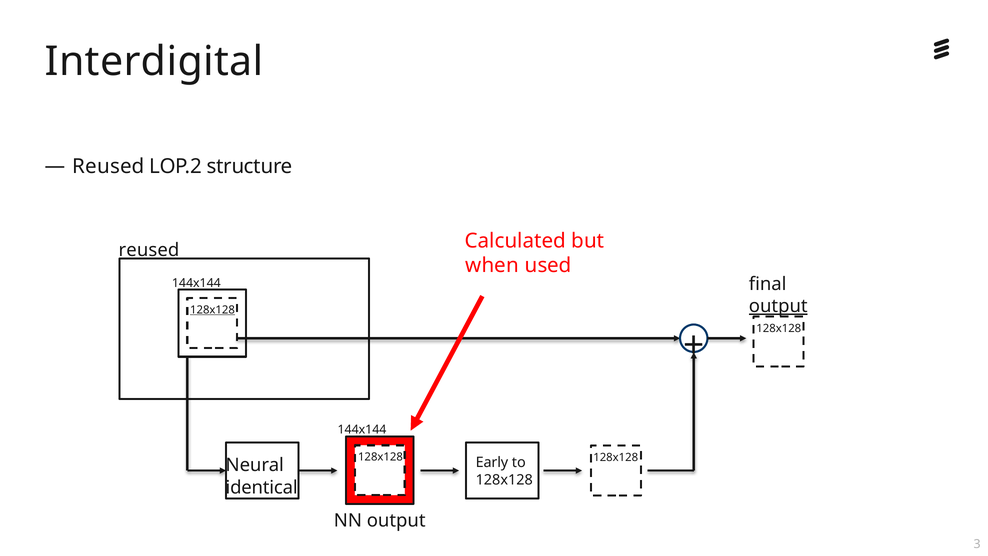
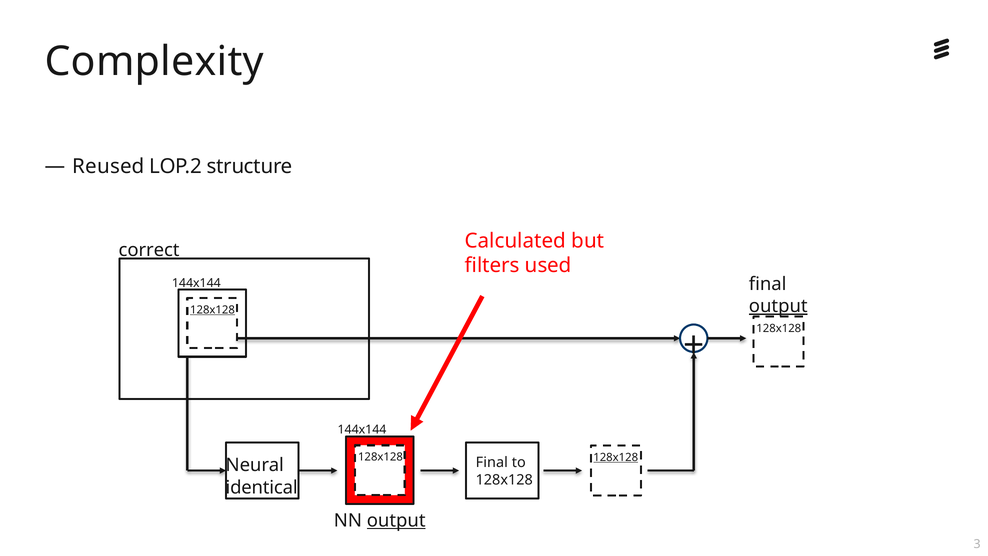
Interdigital: Interdigital -> Complexity
reused at (149, 250): reused -> correct
when: when -> filters
Early at (492, 462): Early -> Final
128x128 at (616, 457) underline: none -> present
output at (396, 520) underline: none -> present
